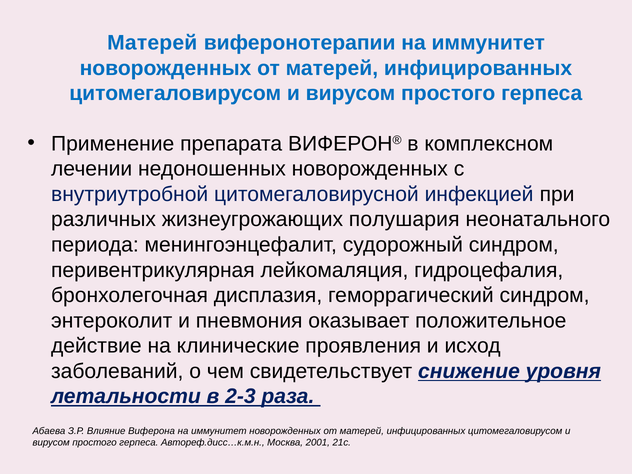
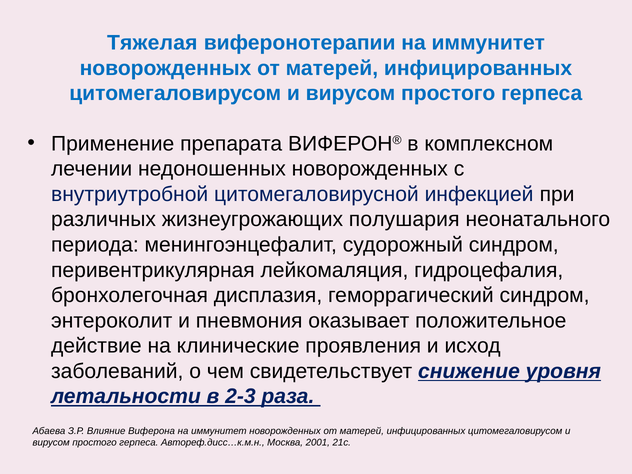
Матерей at (152, 43): Матерей -> Тяжелая
